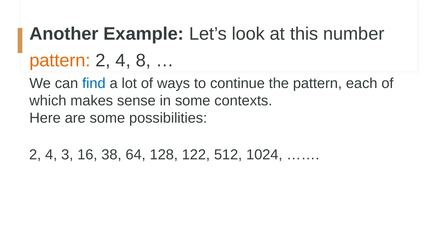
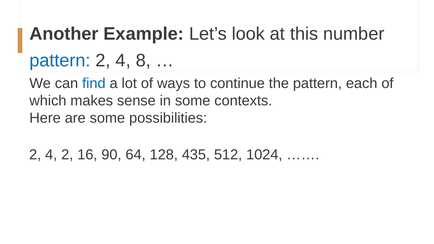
pattern at (60, 61) colour: orange -> blue
4 3: 3 -> 2
38: 38 -> 90
122: 122 -> 435
